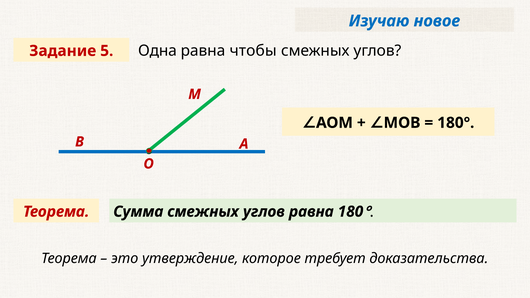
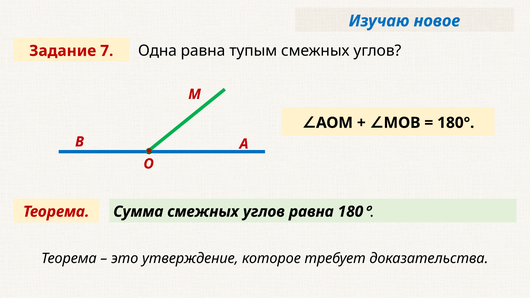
чтобы: чтобы -> тупым
5: 5 -> 7
